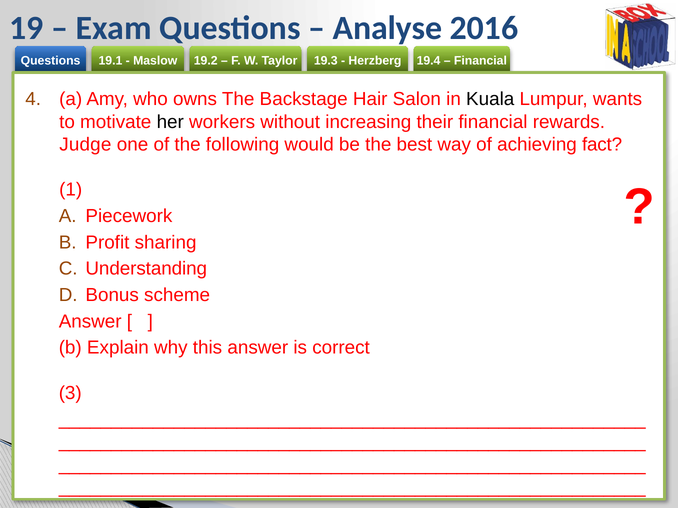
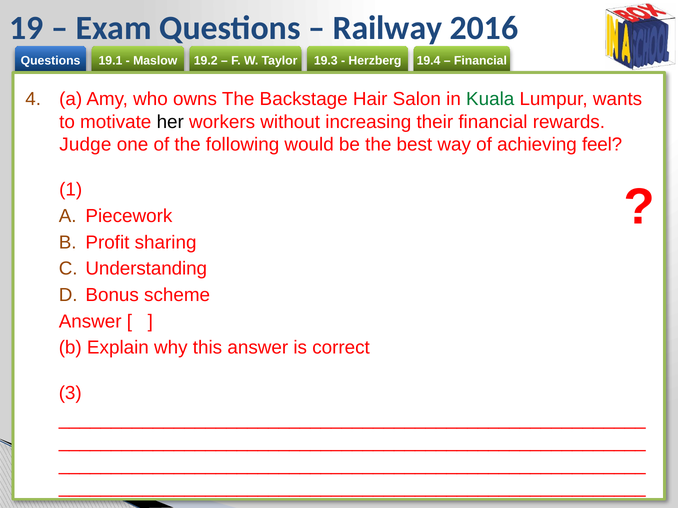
Analyse: Analyse -> Railway
Kuala colour: black -> green
fact: fact -> feel
